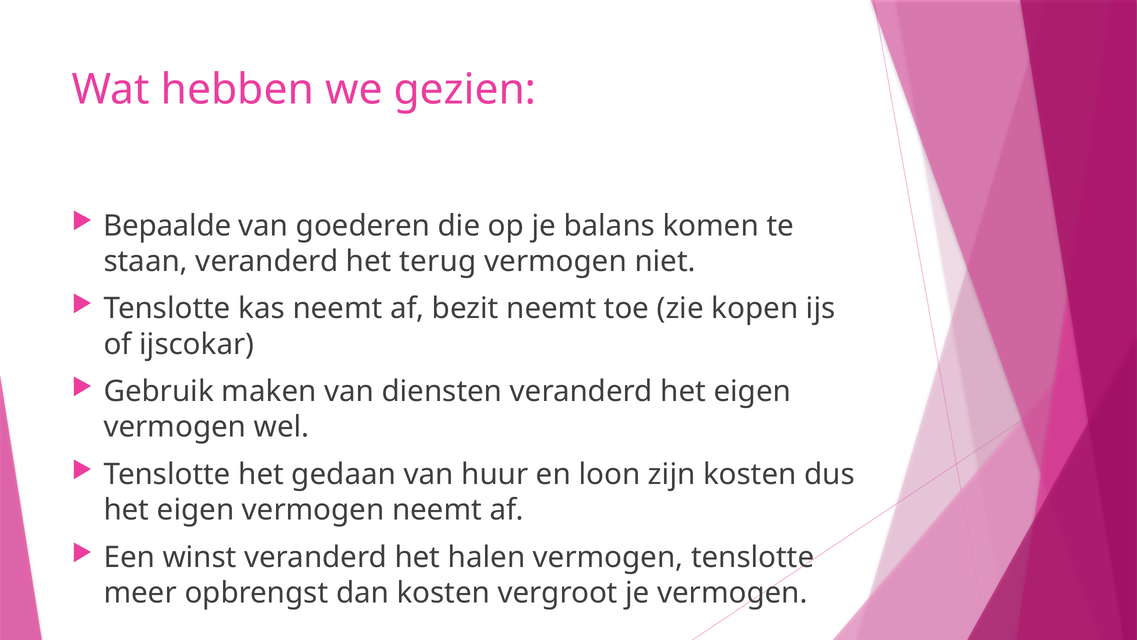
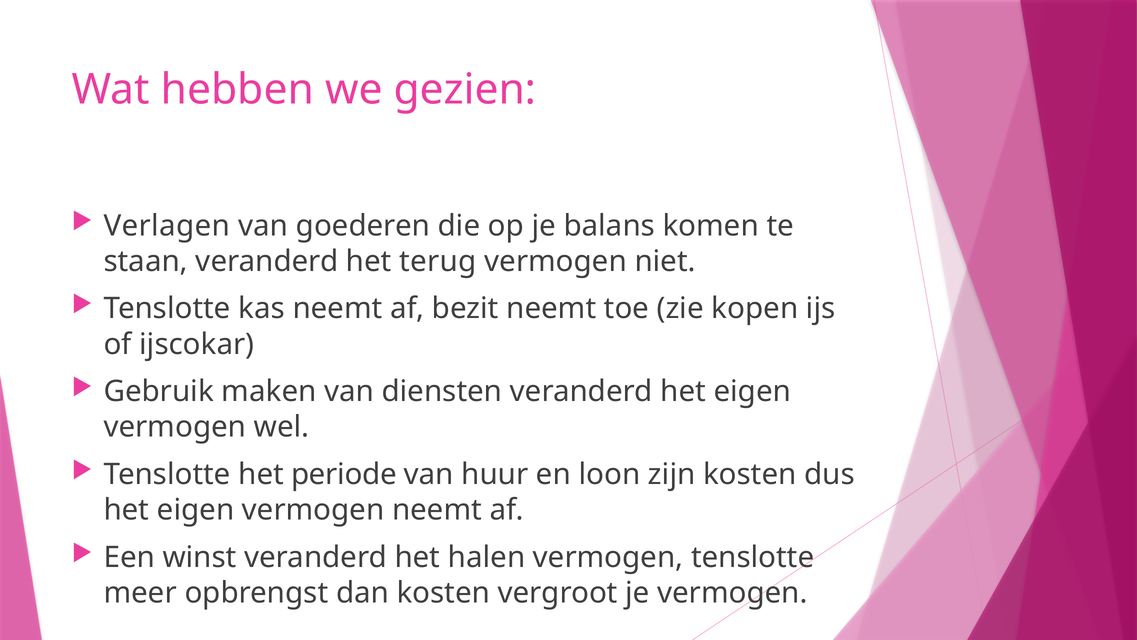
Bepaalde: Bepaalde -> Verlagen
gedaan: gedaan -> periode
